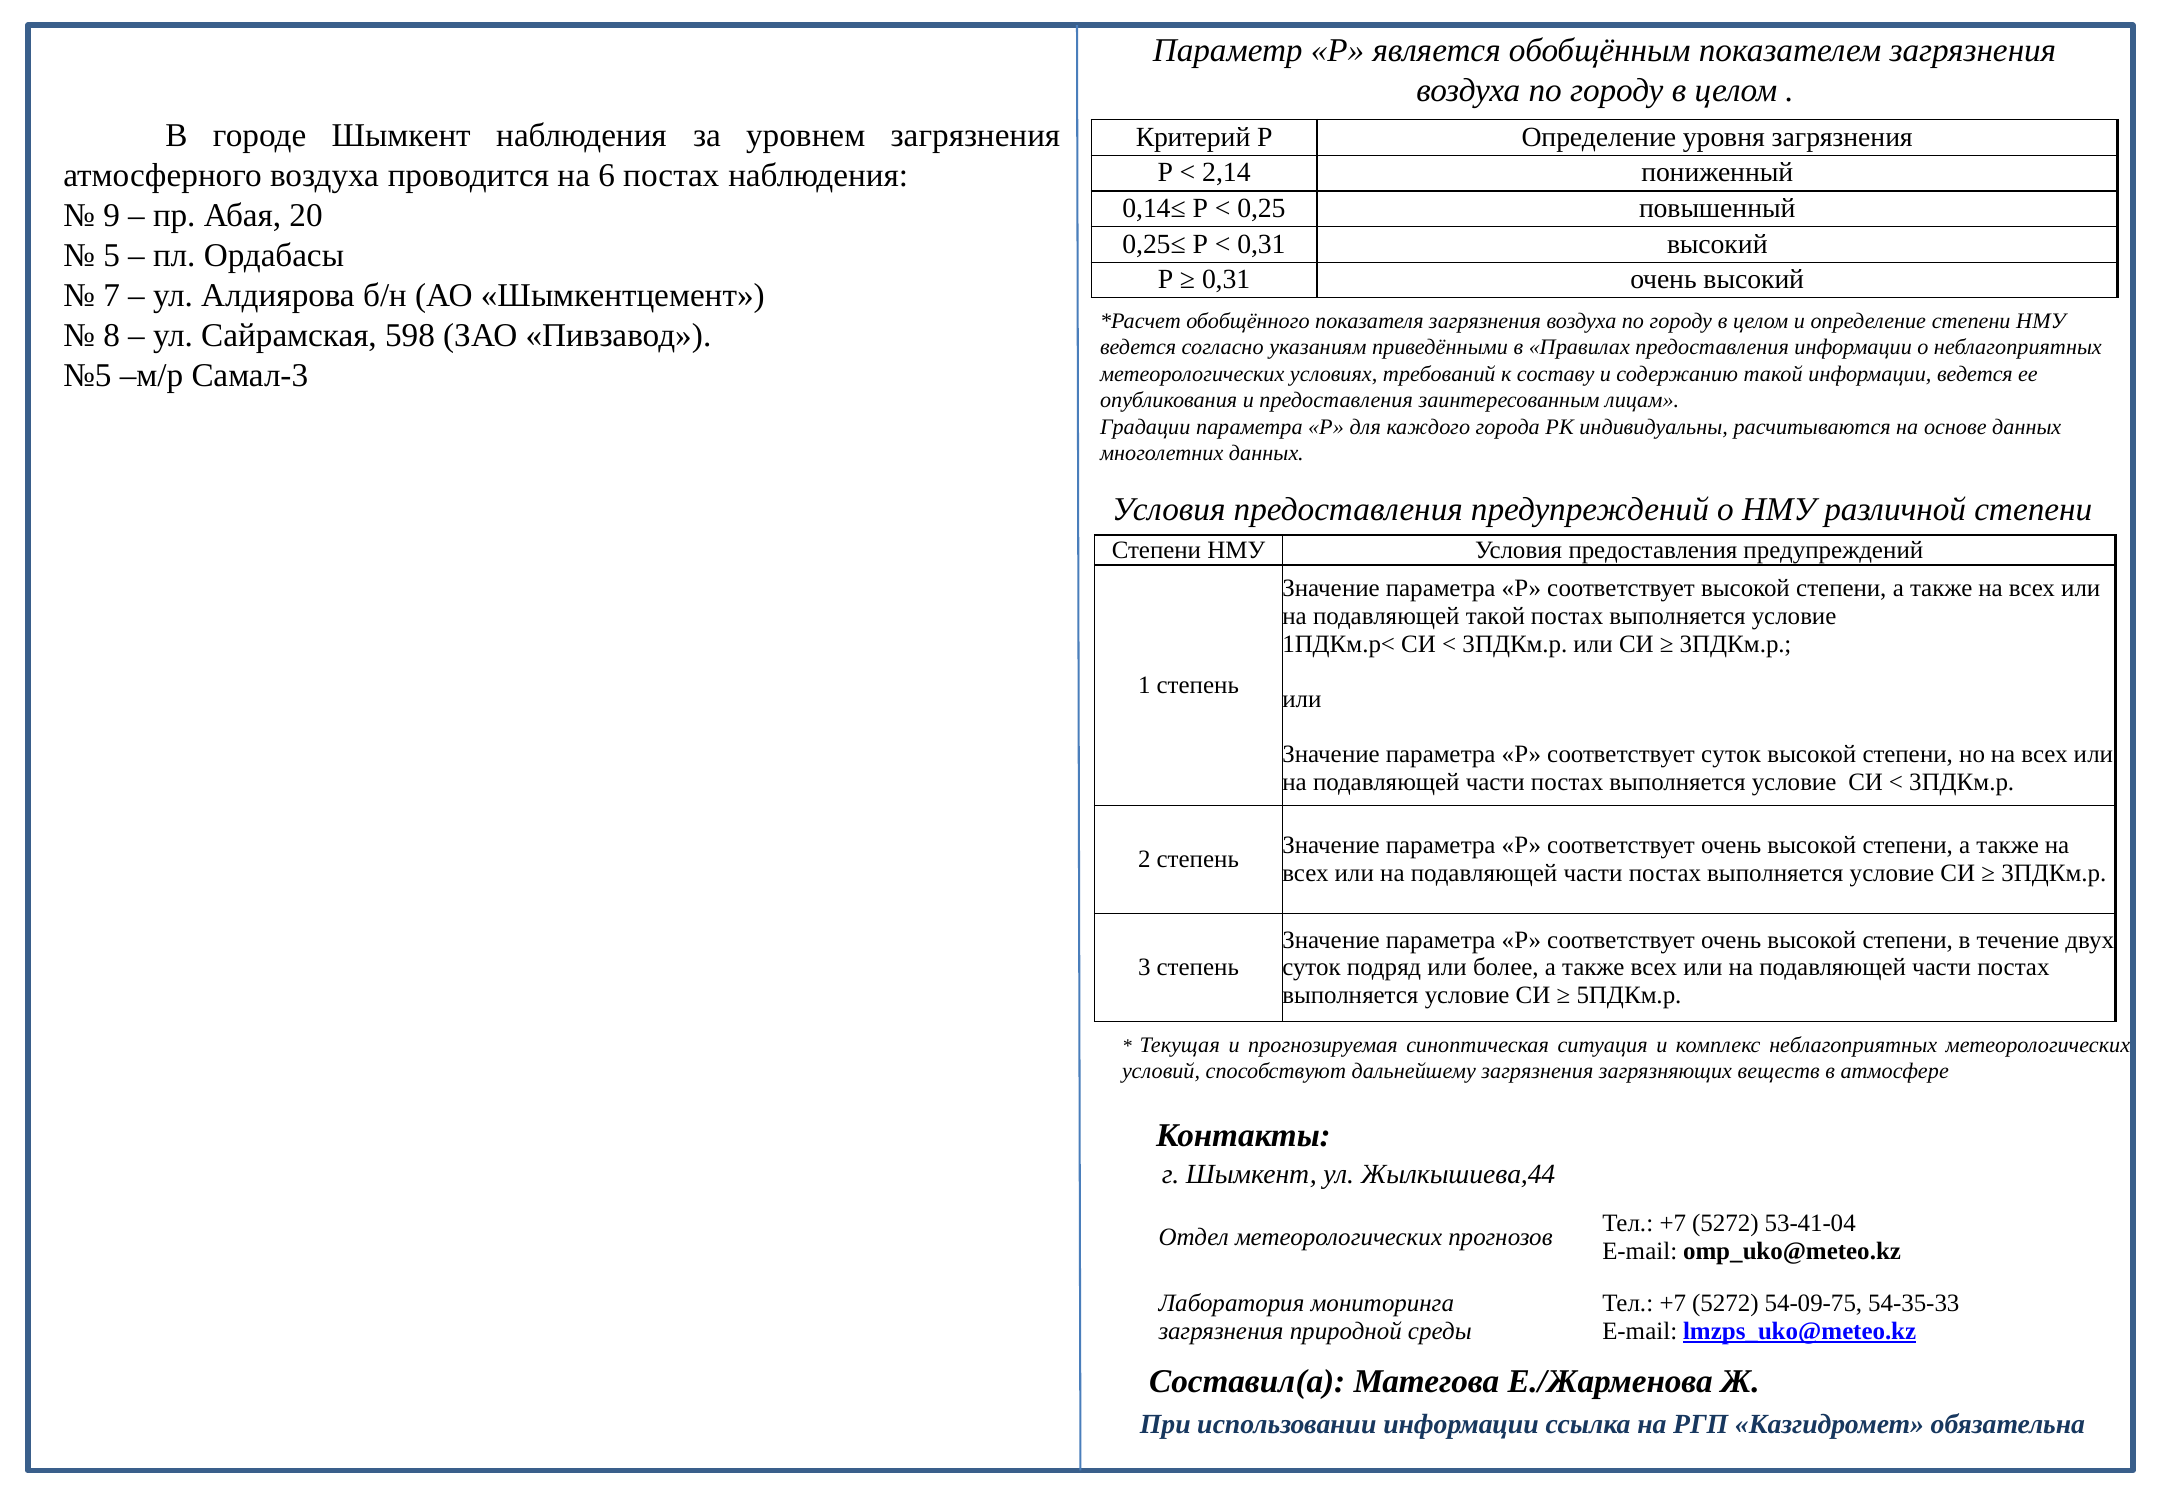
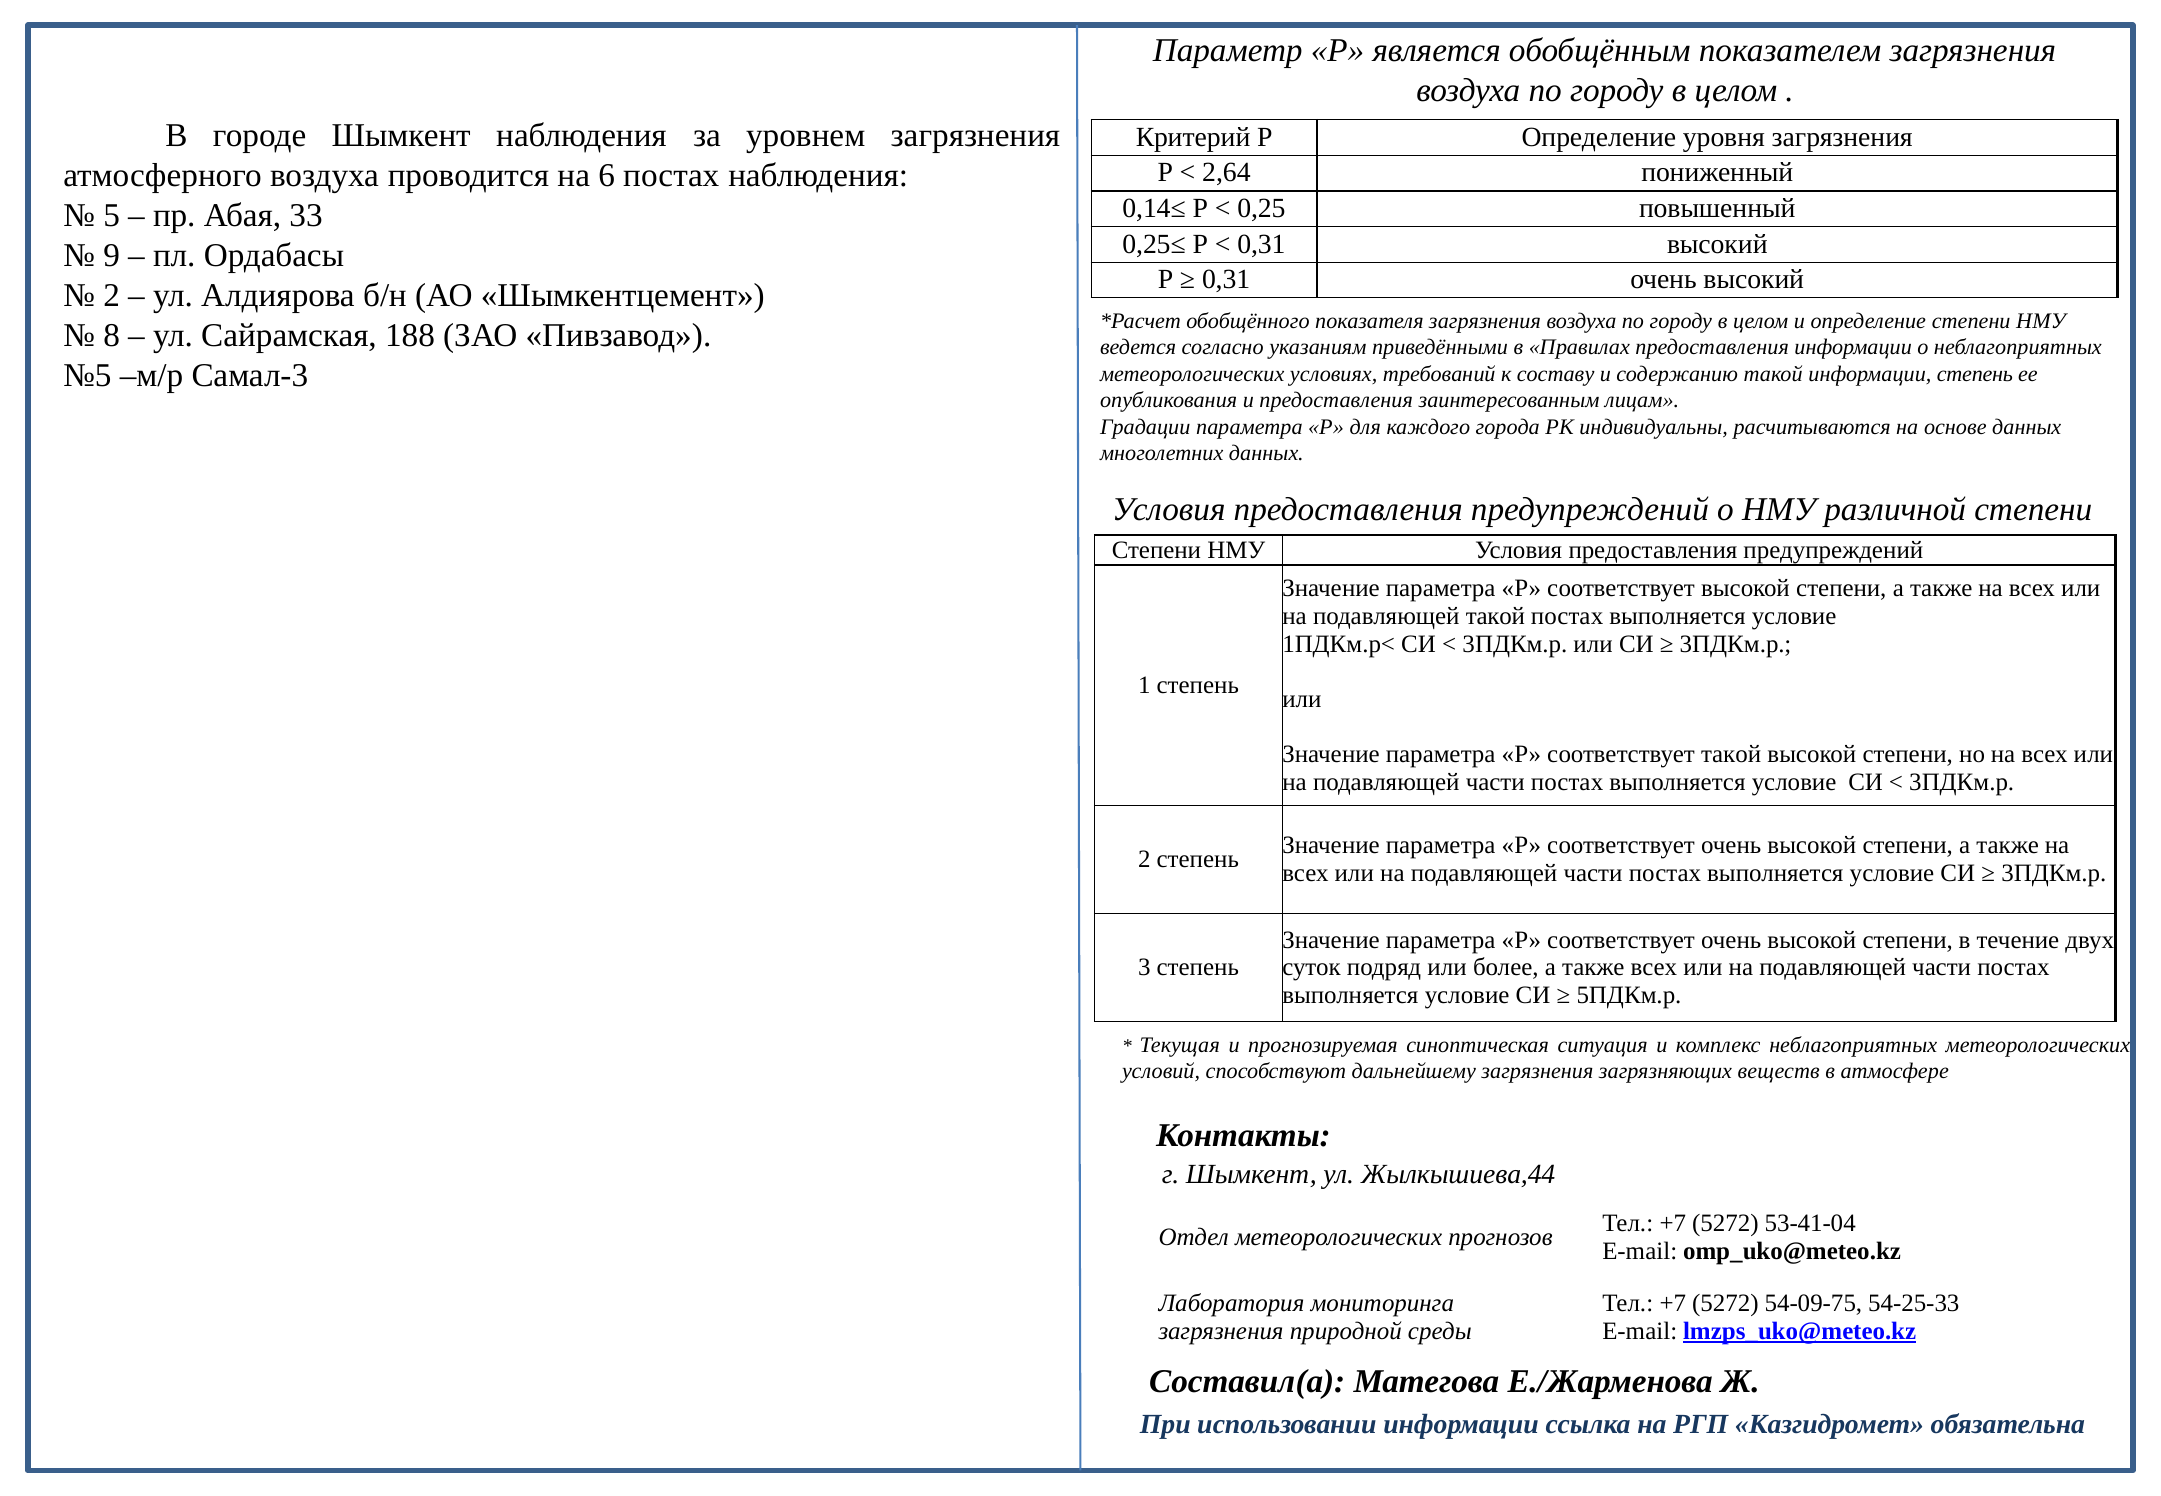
2,14: 2,14 -> 2,64
9: 9 -> 5
20: 20 -> 33
5: 5 -> 9
7 at (112, 296): 7 -> 2
598: 598 -> 188
информации ведется: ведется -> степень
соответствует суток: суток -> такой
54-35-33: 54-35-33 -> 54-25-33
